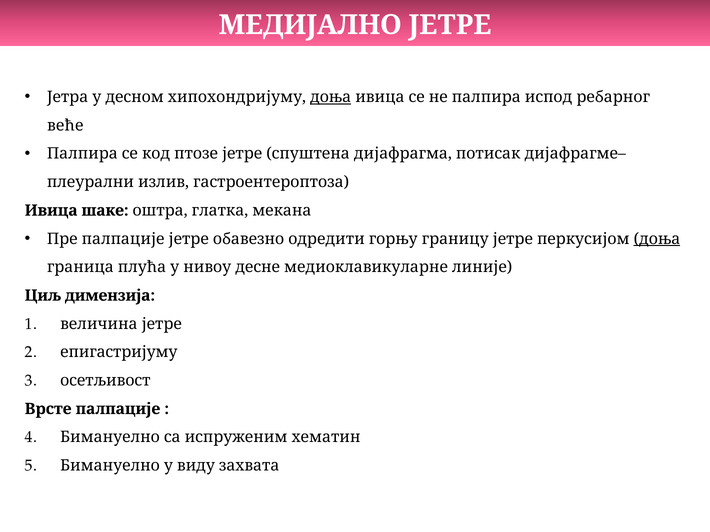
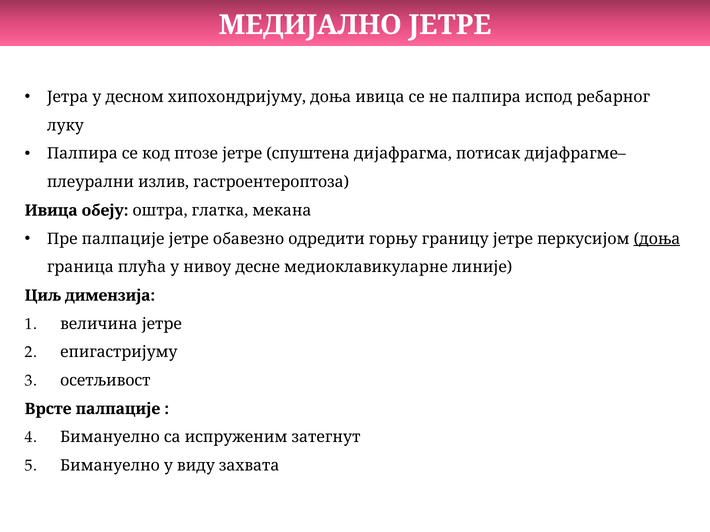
доња at (331, 97) underline: present -> none
веће: веће -> луку
шаке: шаке -> обеју
хематин: хематин -> затегнут
